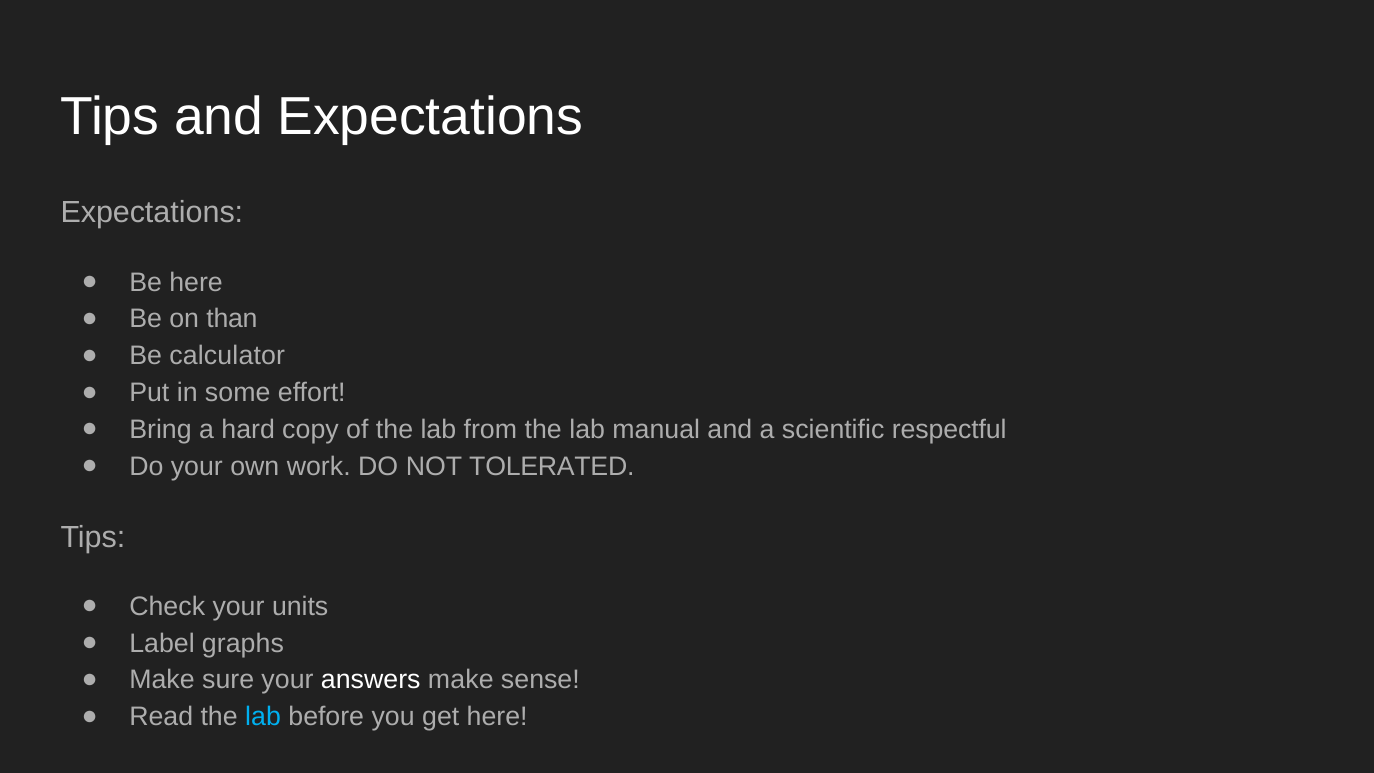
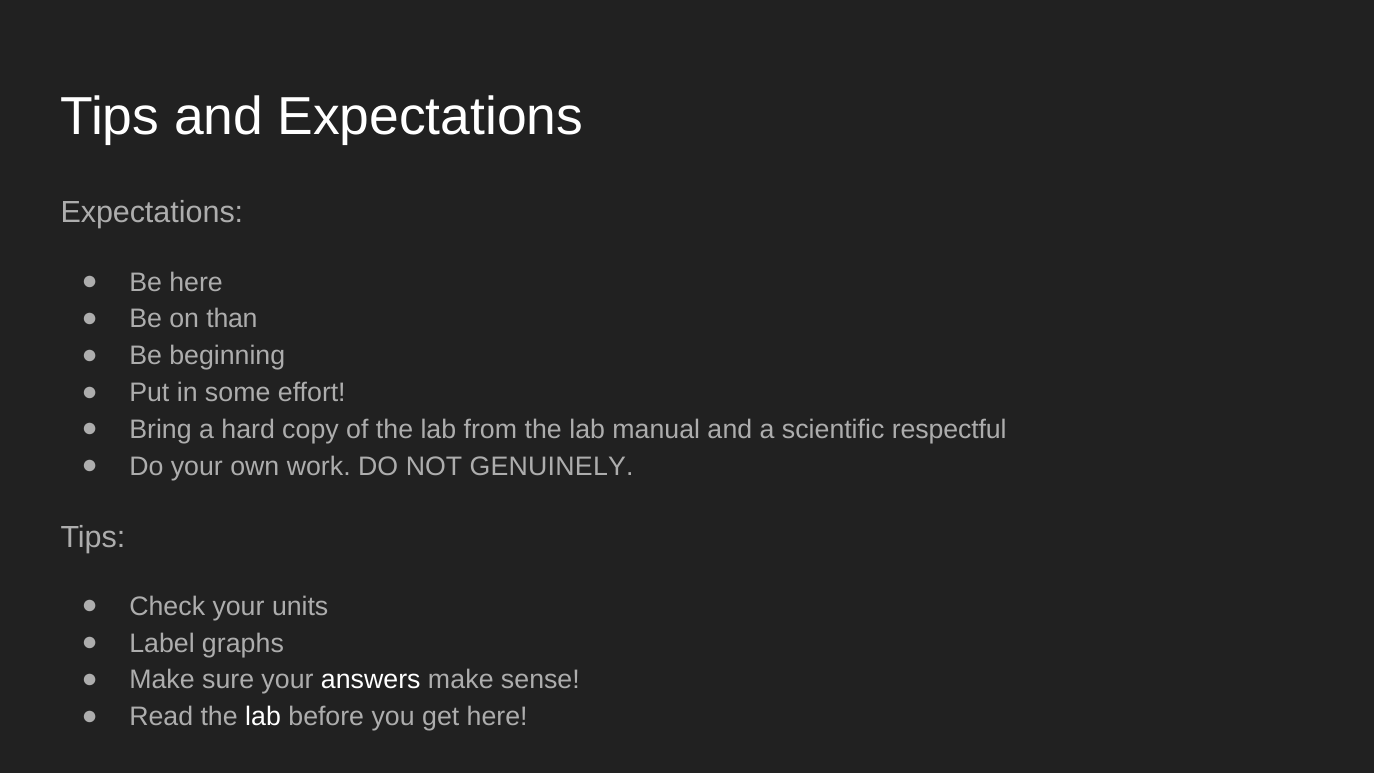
calculator: calculator -> beginning
TOLERATED: TOLERATED -> GENUINELY
lab at (263, 717) colour: light blue -> white
